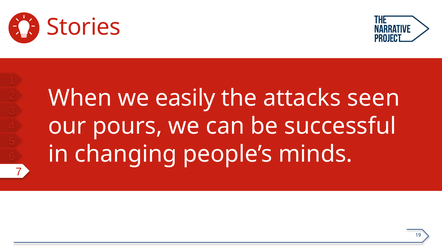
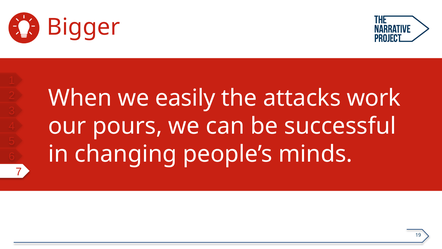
Stories: Stories -> Bigger
seen: seen -> work
